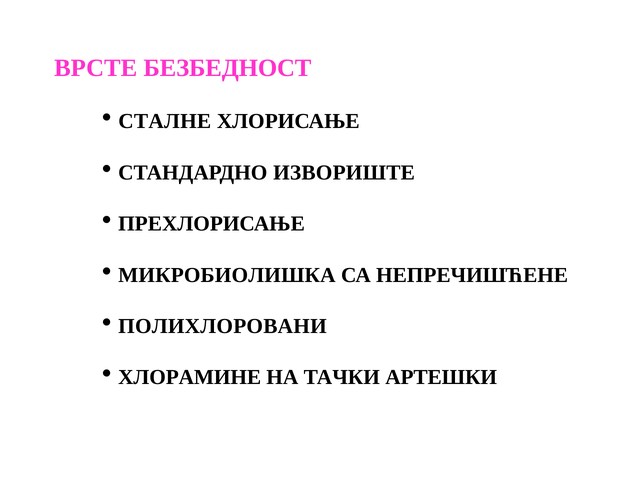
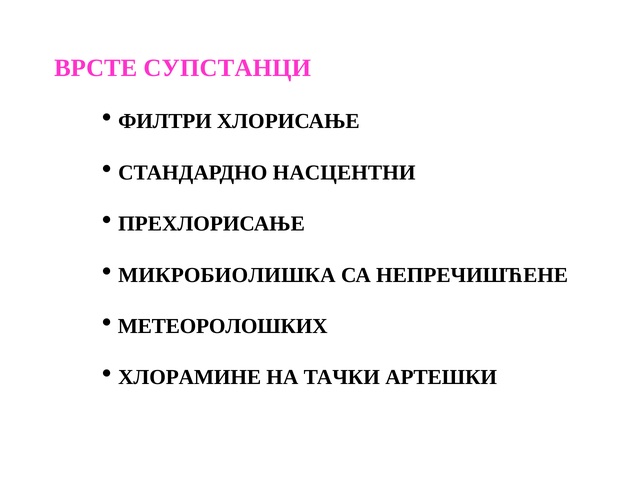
БЕЗБЕДНОСТ: БЕЗБЕДНОСТ -> СУПСТАНЦИ
СТАЛНЕ: СТАЛНЕ -> ФИЛТРИ
ИЗВОРИШТЕ: ИЗВОРИШТЕ -> НАСЦЕНТНИ
ПОЛИХЛОРОВАНИ: ПОЛИХЛОРОВАНИ -> МЕТЕОРОЛОШКИХ
